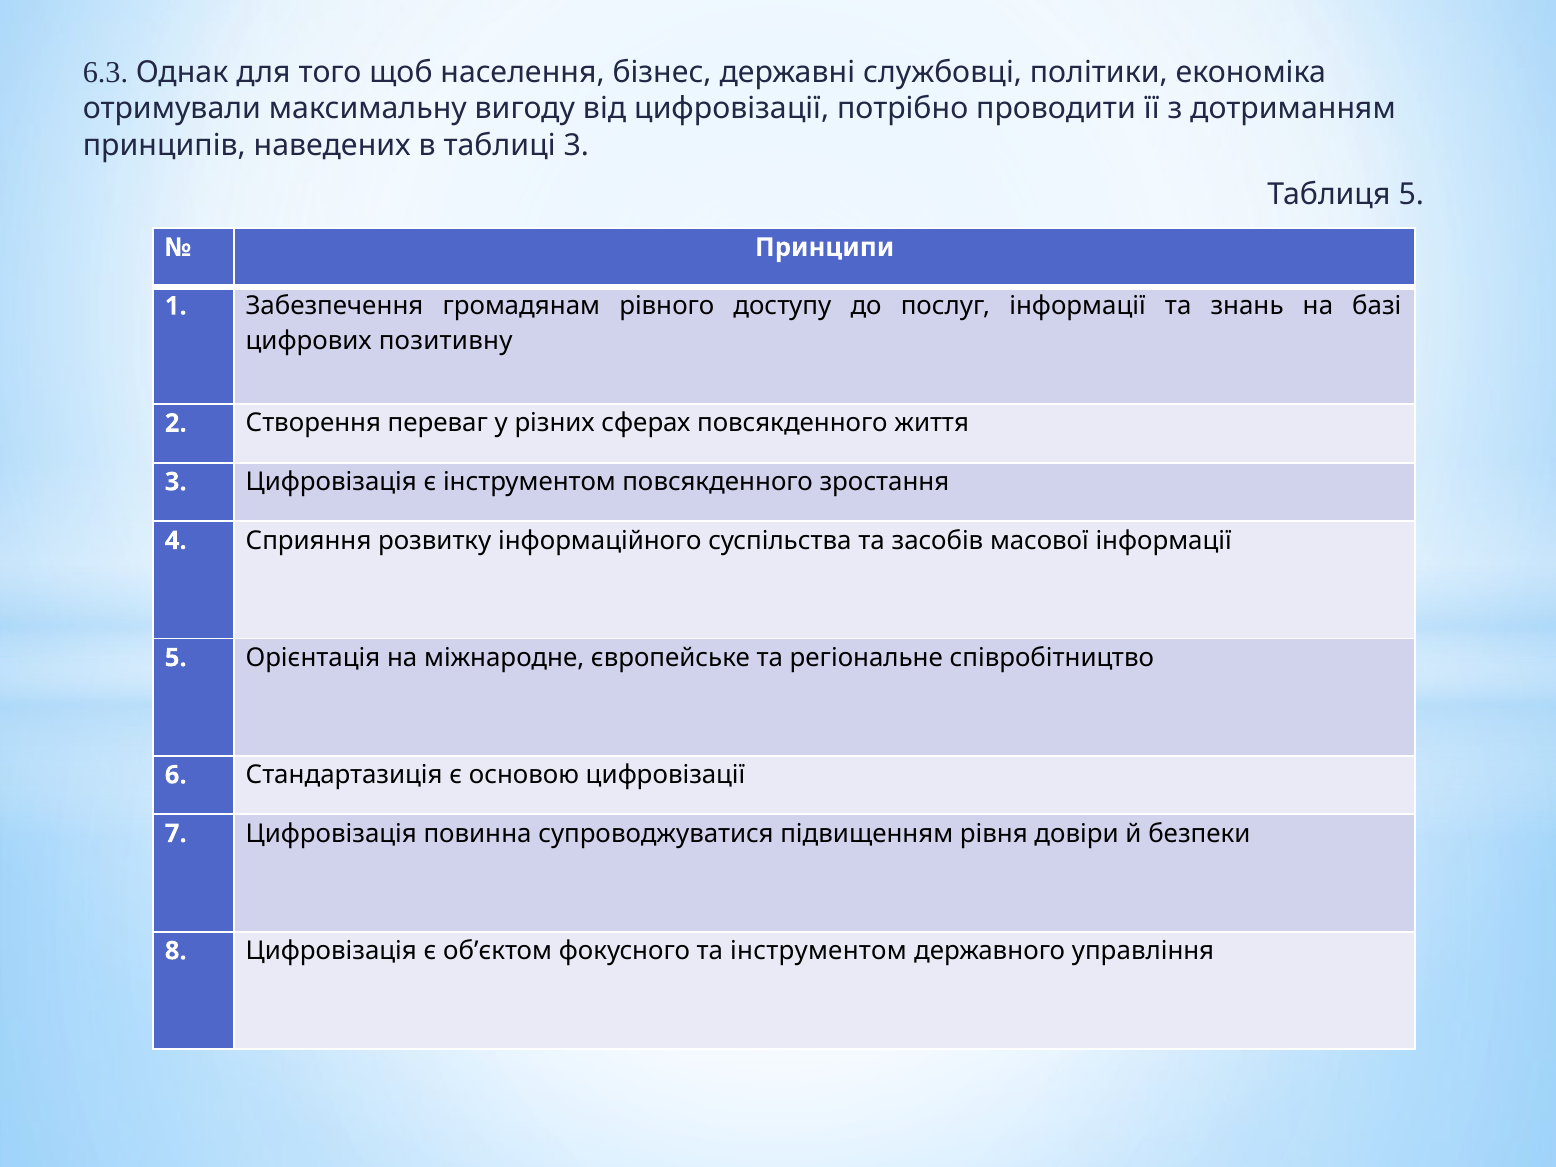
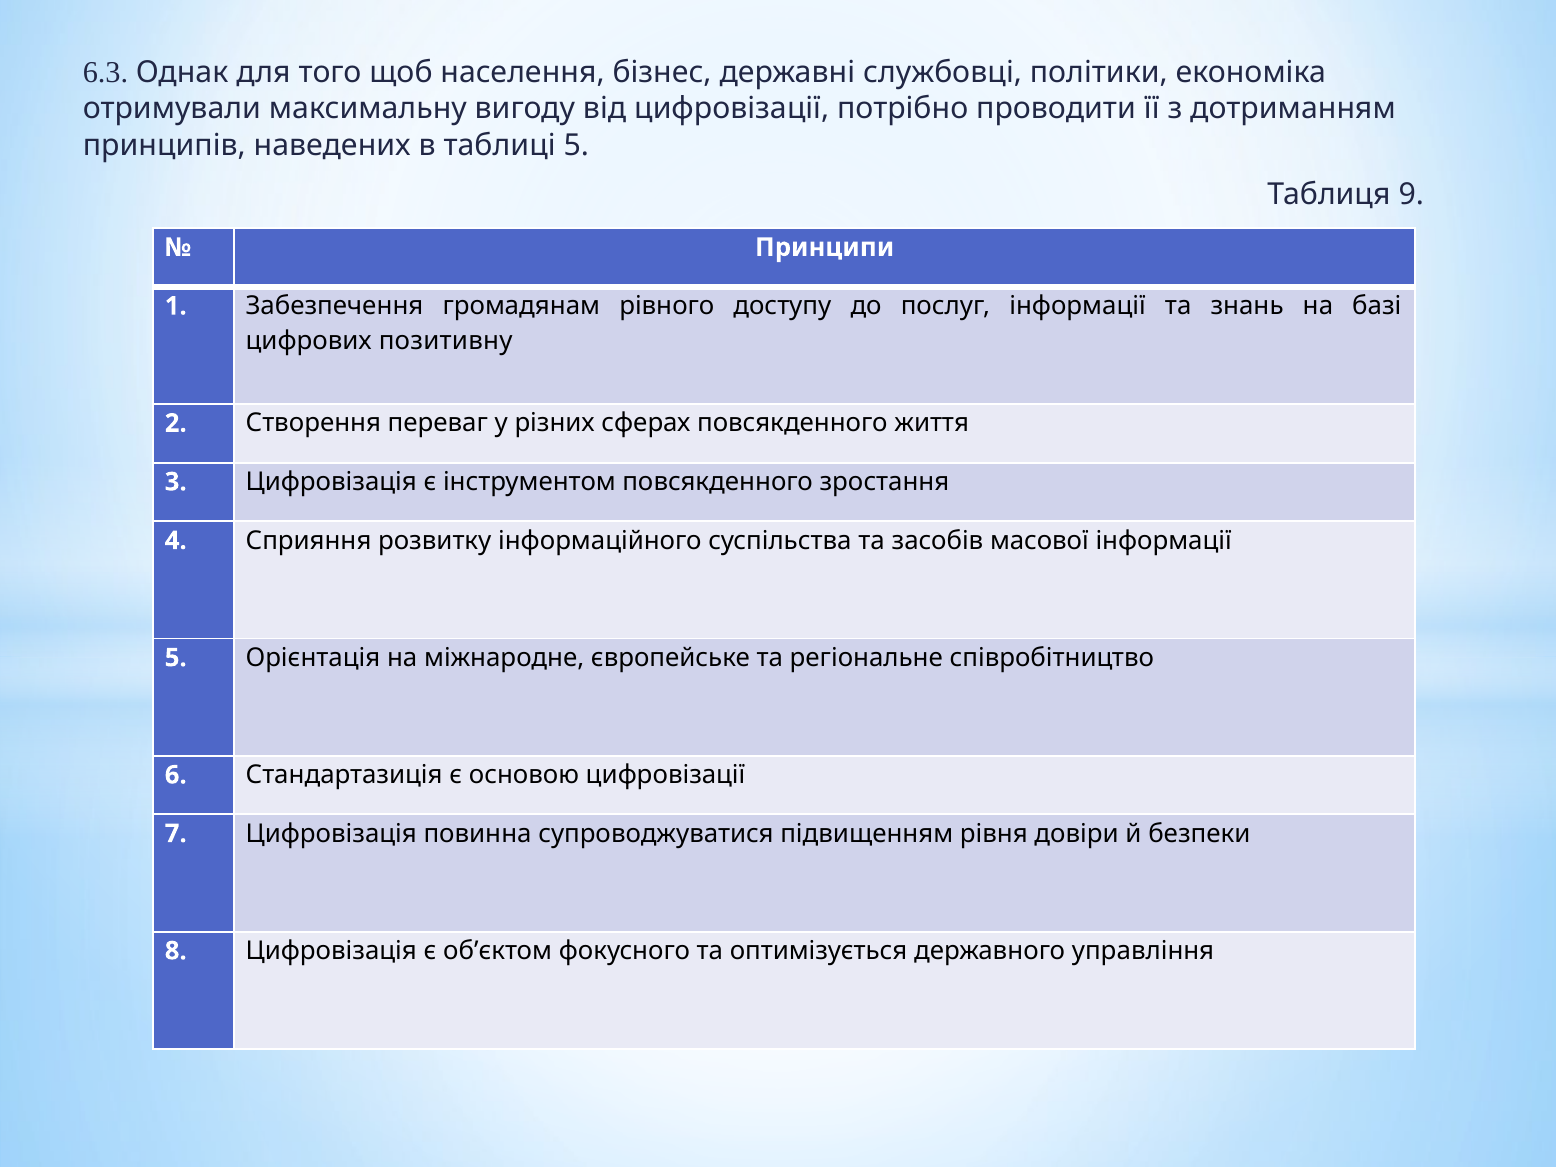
таблиці 3: 3 -> 5
Таблиця 5: 5 -> 9
та інструментом: інструментом -> оптимізується
